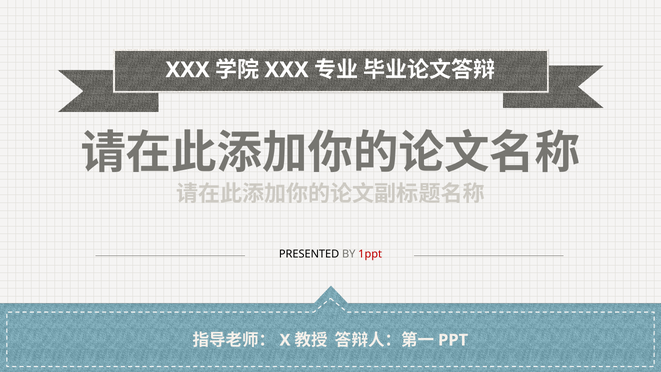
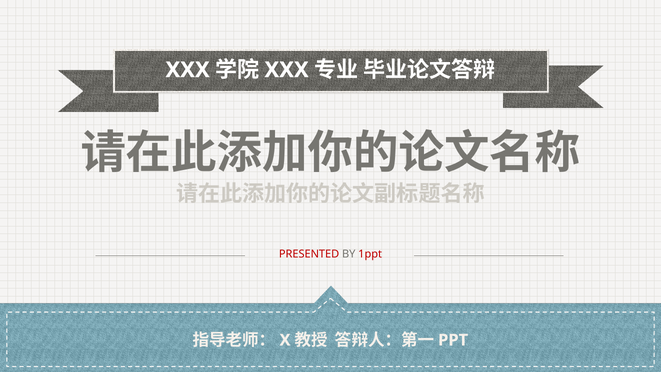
PRESENTED colour: black -> red
